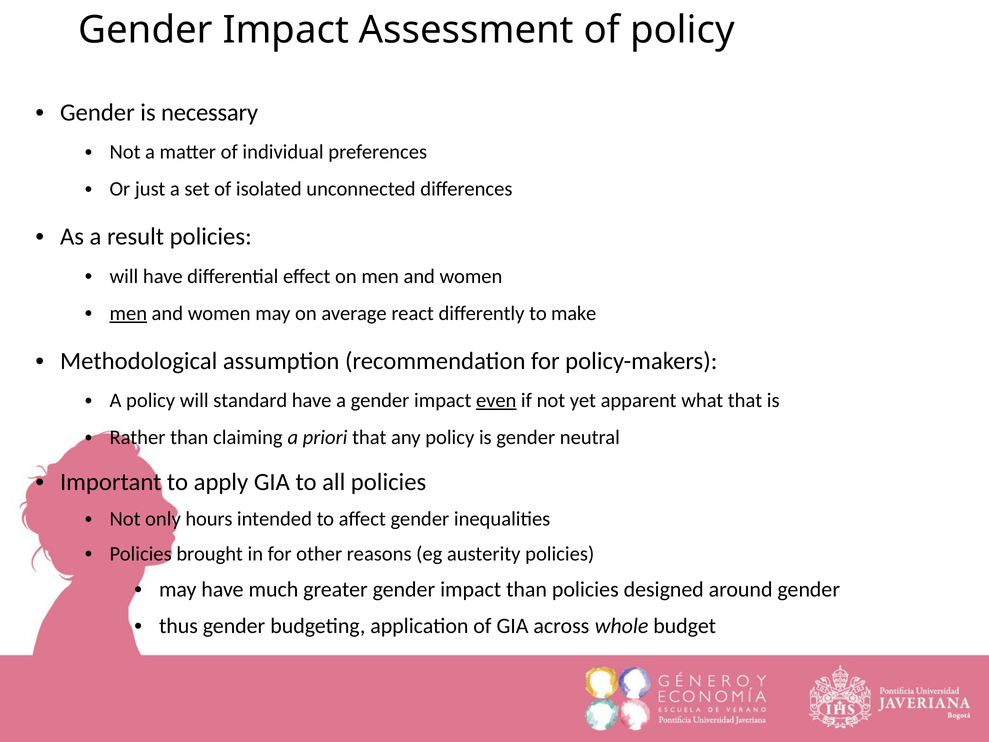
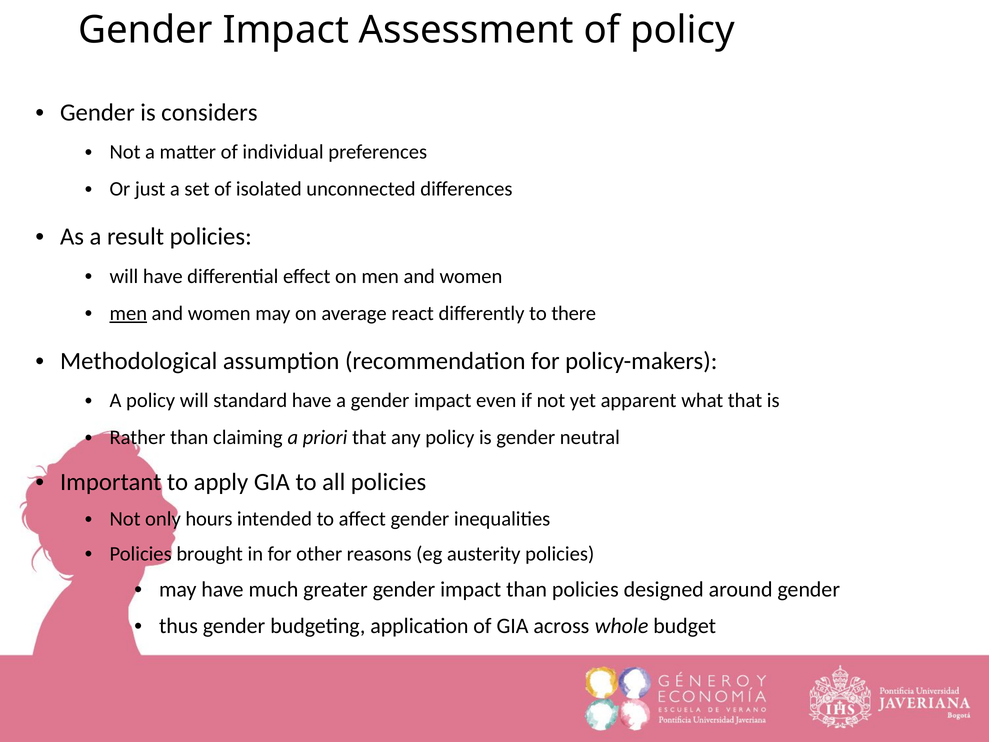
necessary: necessary -> considers
make: make -> there
even underline: present -> none
